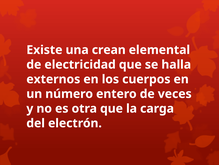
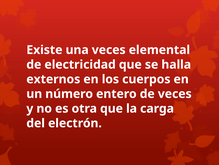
una crean: crean -> veces
